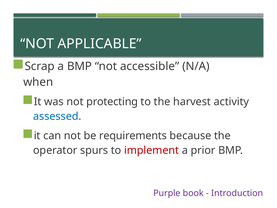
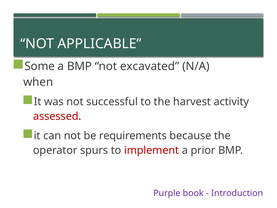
Scrap: Scrap -> Some
accessible: accessible -> excavated
protecting: protecting -> successful
assessed colour: blue -> red
